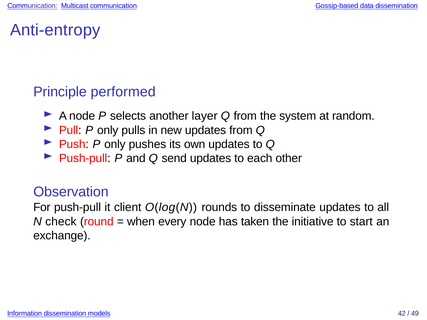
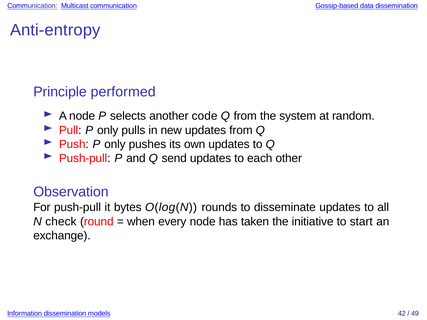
layer: layer -> code
client: client -> bytes
